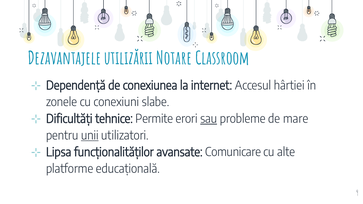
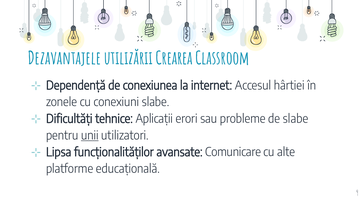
Notare: Notare -> Crearea
Permite: Permite -> Aplicații
sau underline: present -> none
de mare: mare -> slabe
